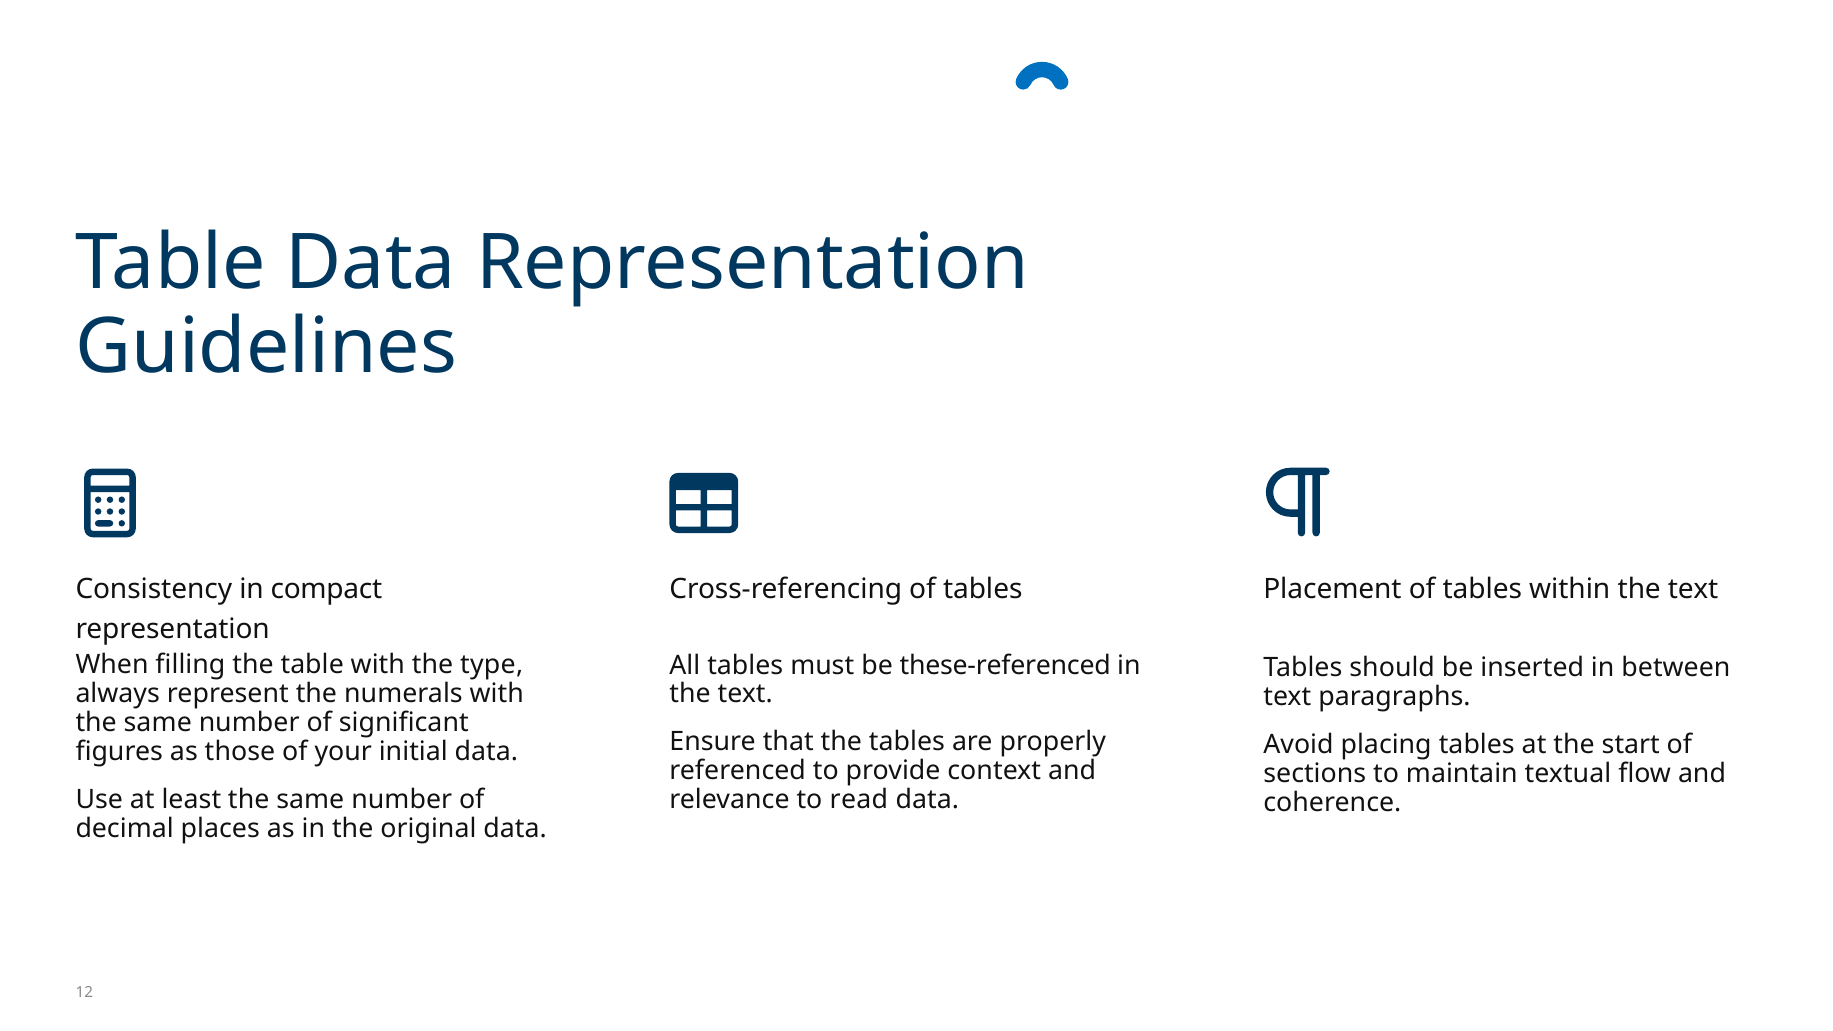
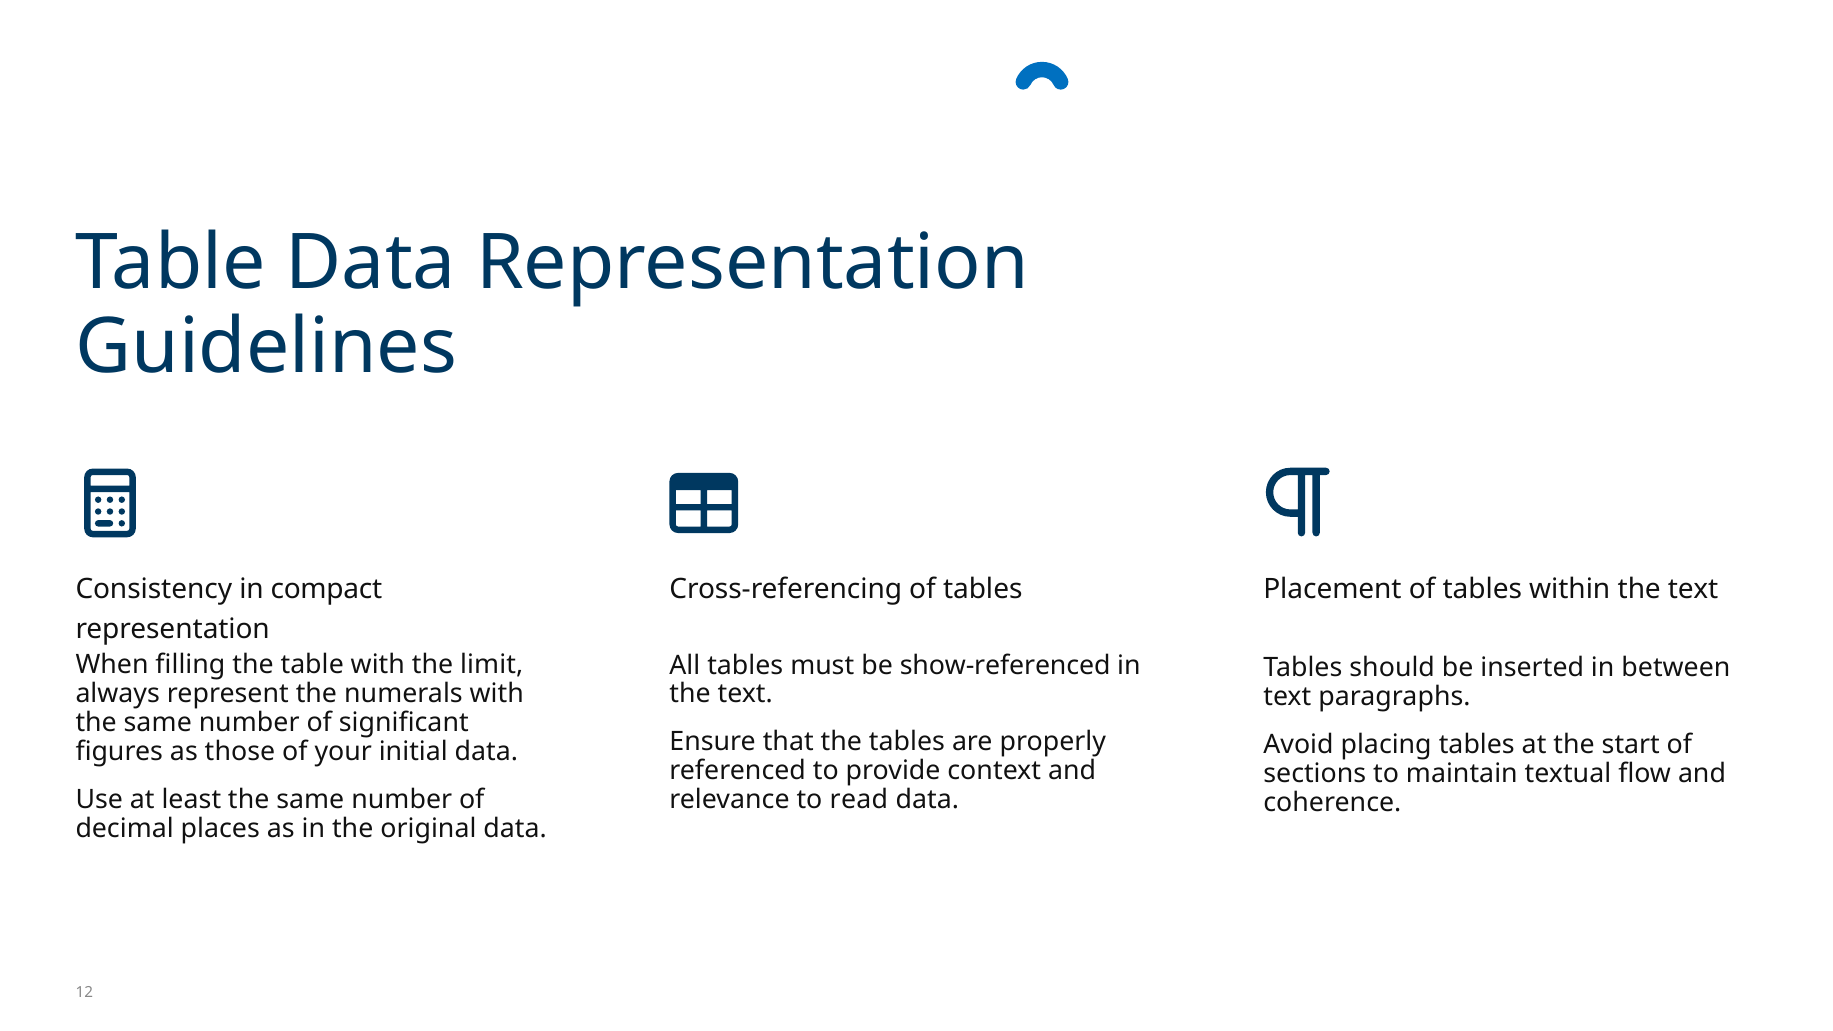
type: type -> limit
these-referenced: these-referenced -> show-referenced
